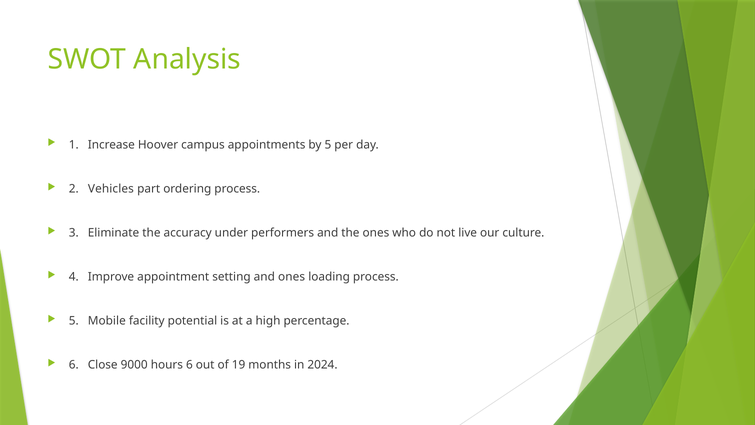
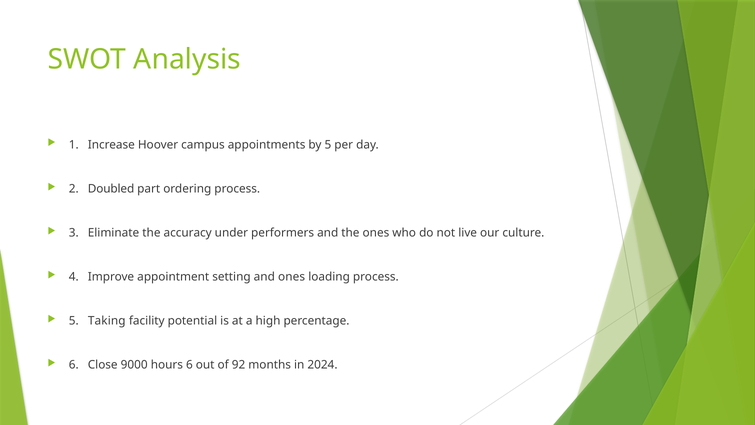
Vehicles: Vehicles -> Doubled
Mobile: Mobile -> Taking
19: 19 -> 92
